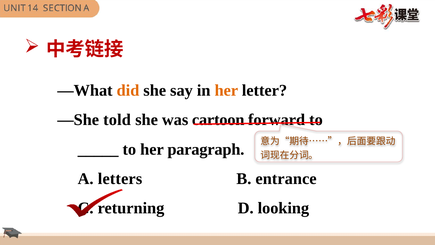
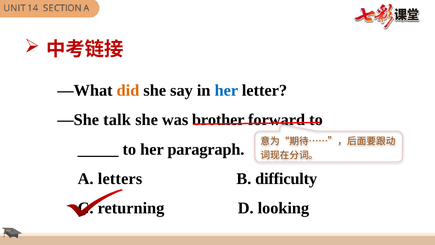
her at (226, 90) colour: orange -> blue
told: told -> talk
cartoon: cartoon -> brother
entrance: entrance -> difficulty
